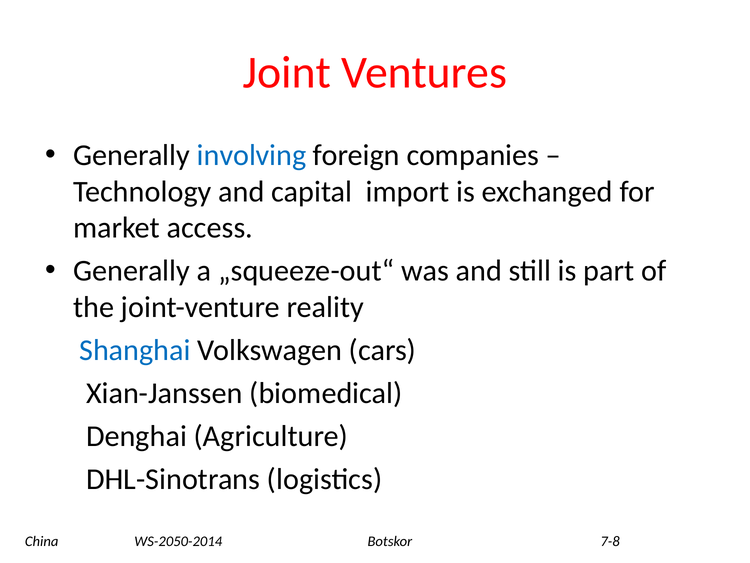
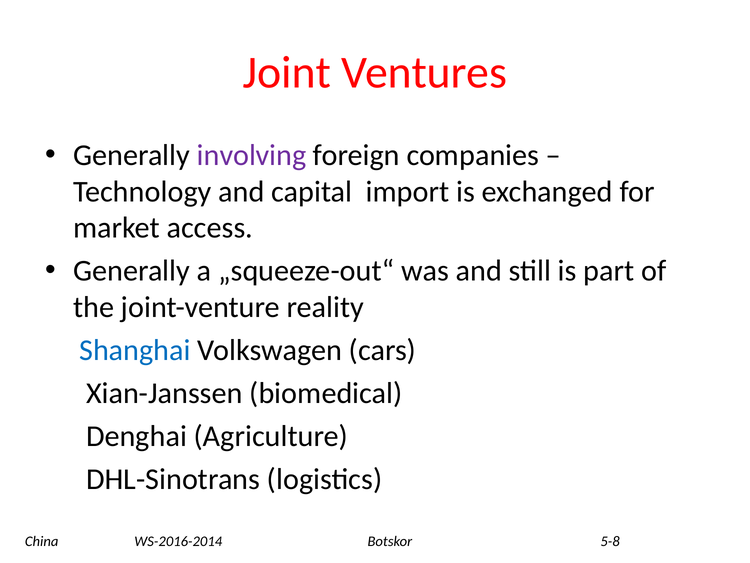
involving colour: blue -> purple
WS-2050-2014: WS-2050-2014 -> WS-2016-2014
7-8: 7-8 -> 5-8
